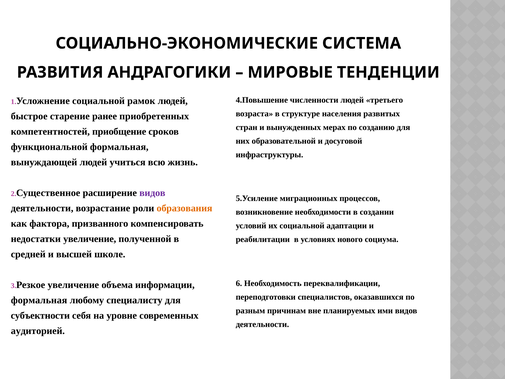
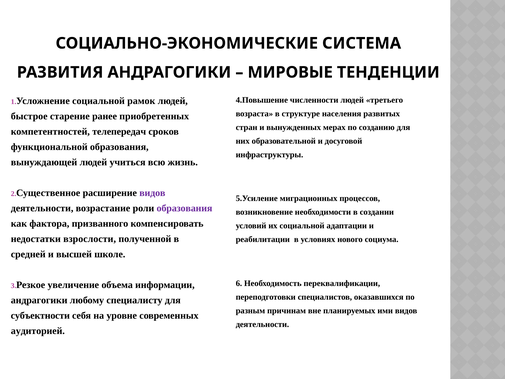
приобщение: приобщение -> телепередач
функциональной формальная: формальная -> образования
образования at (184, 208) colour: orange -> purple
недостатки увеличение: увеличение -> взрослости
формальная at (39, 300): формальная -> андрагогики
